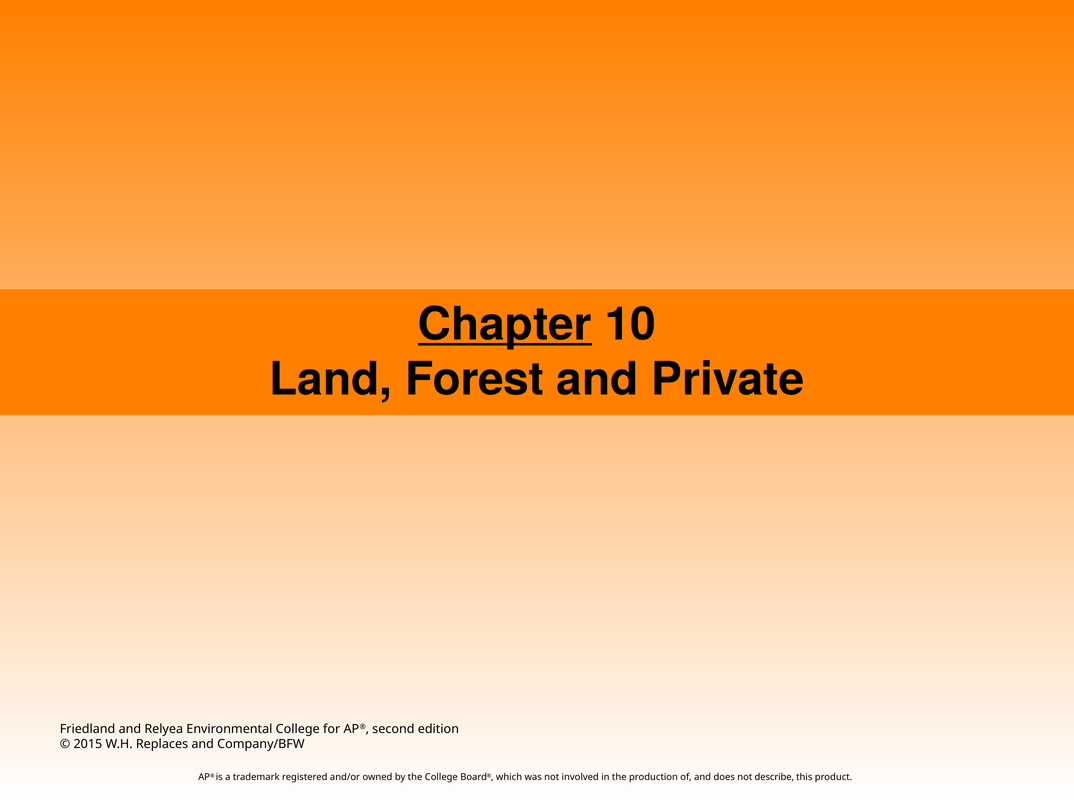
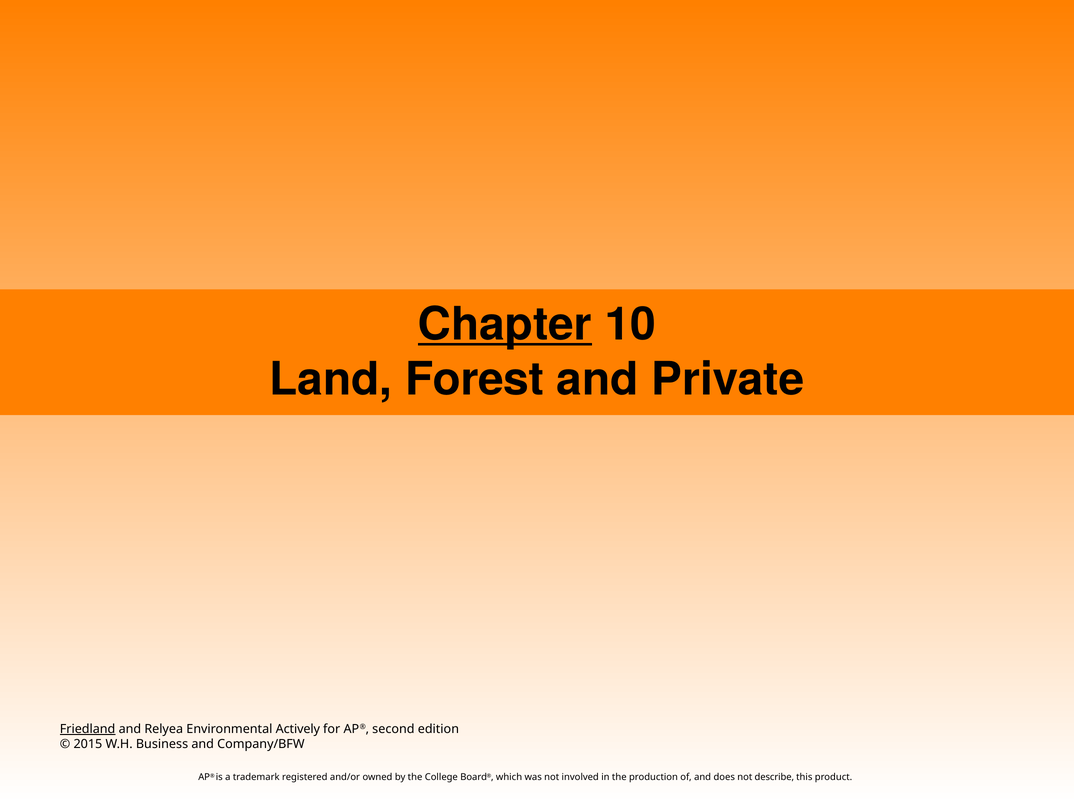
Friedland underline: none -> present
Environmental College: College -> Actively
Replaces: Replaces -> Business
